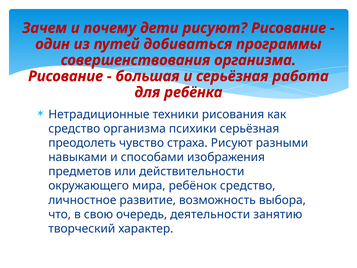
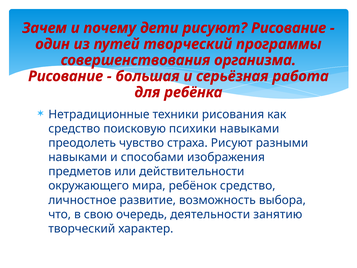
путей добиваться: добиваться -> творческий
средство организма: организма -> поисковую
психики серьёзная: серьёзная -> навыками
